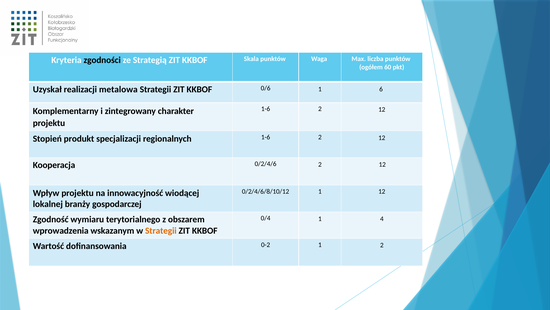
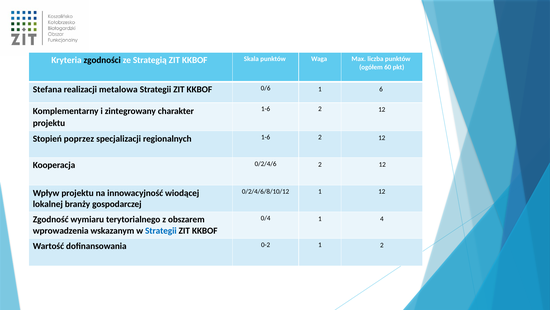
Uzyskał: Uzyskał -> Stefana
produkt: produkt -> poprzez
Strategii at (161, 230) colour: orange -> blue
